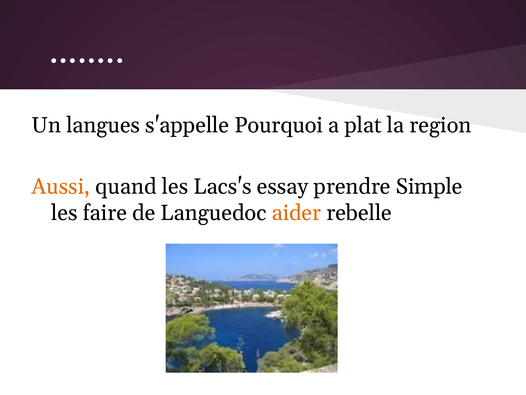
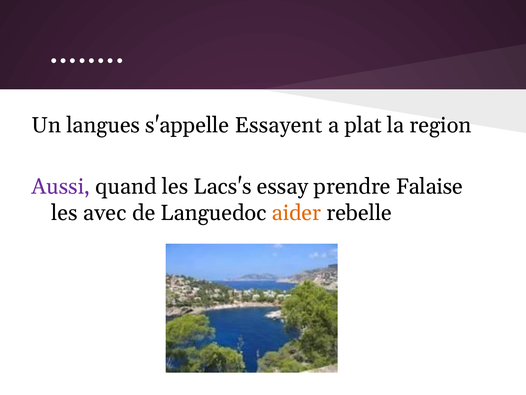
Pourquoi: Pourquoi -> Essayent
Aussi colour: orange -> purple
Simple: Simple -> Falaise
faire: faire -> avec
